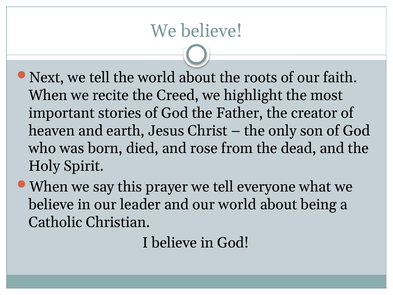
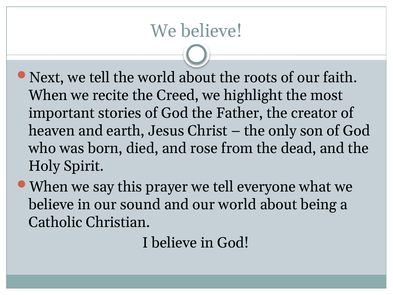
leader: leader -> sound
